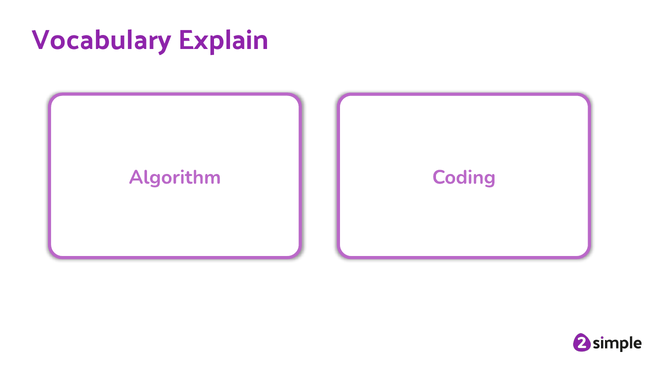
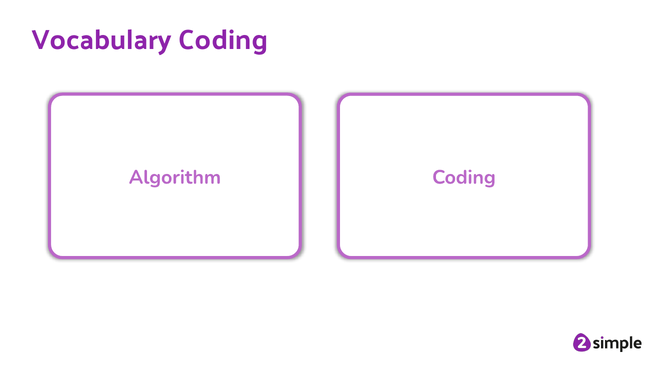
Vocabulary Explain: Explain -> Coding
